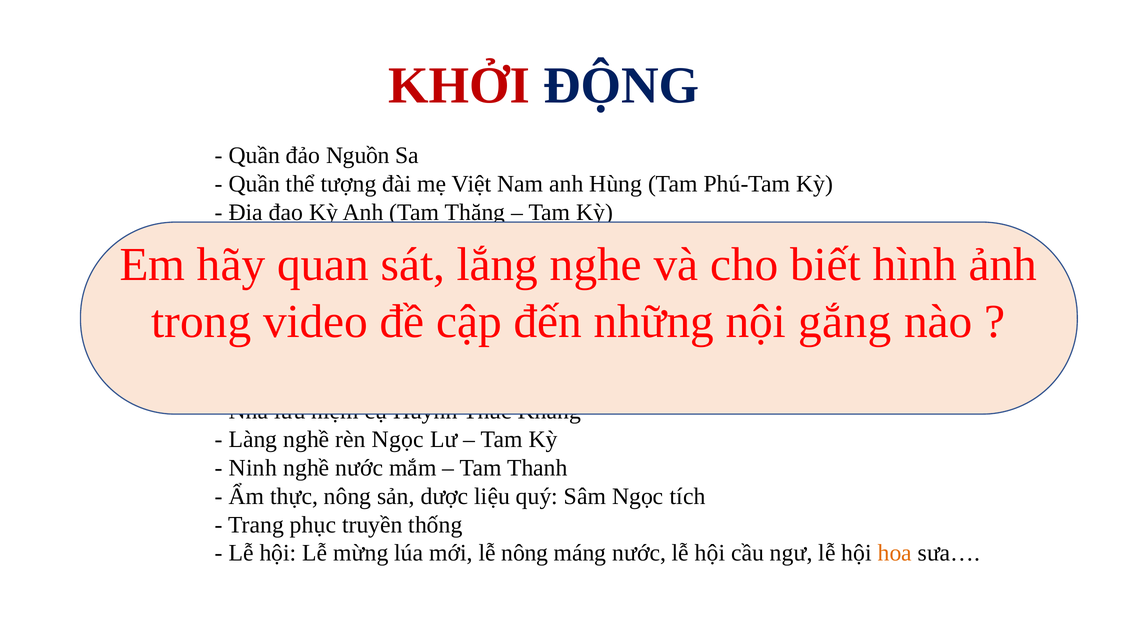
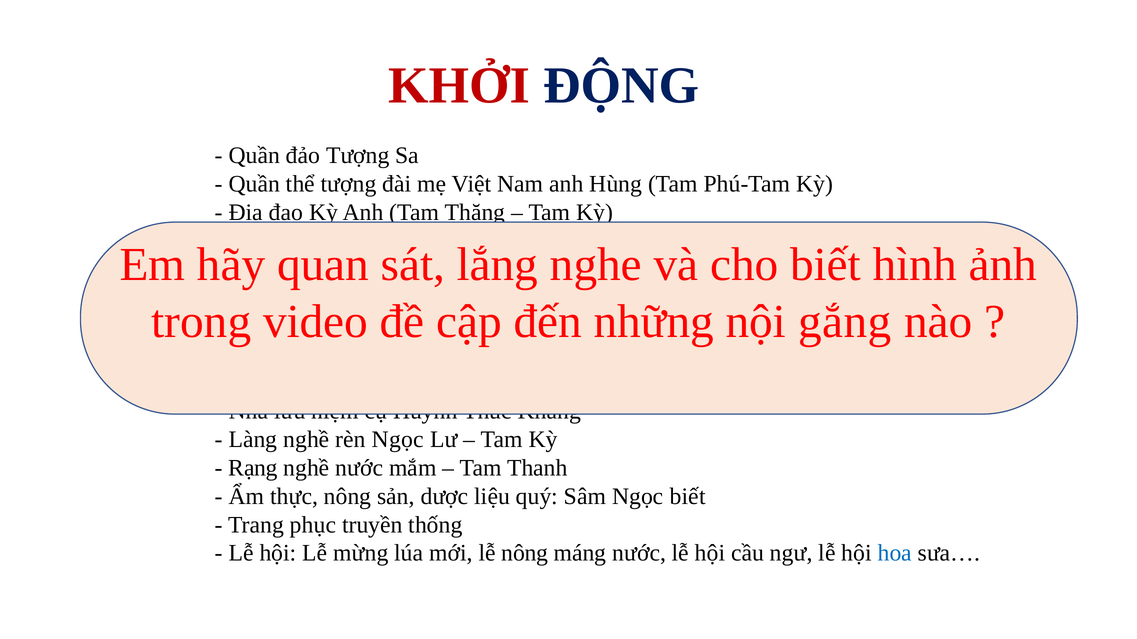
đảo Nguồn: Nguồn -> Tượng
Ninh at (253, 468): Ninh -> Rạng
Ngọc tích: tích -> biết
hoa colour: orange -> blue
